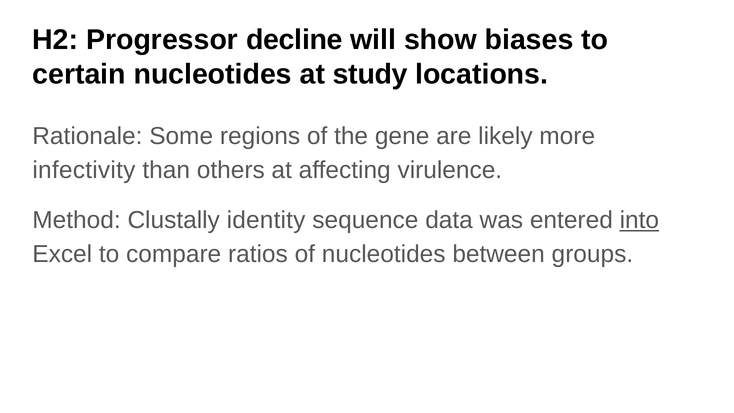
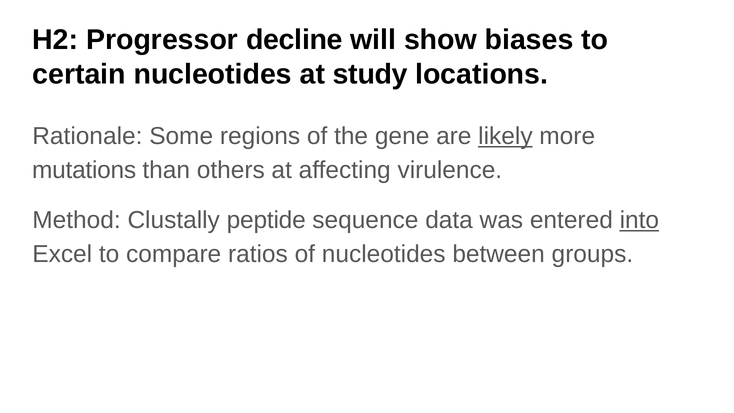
likely underline: none -> present
infectivity: infectivity -> mutations
identity: identity -> peptide
